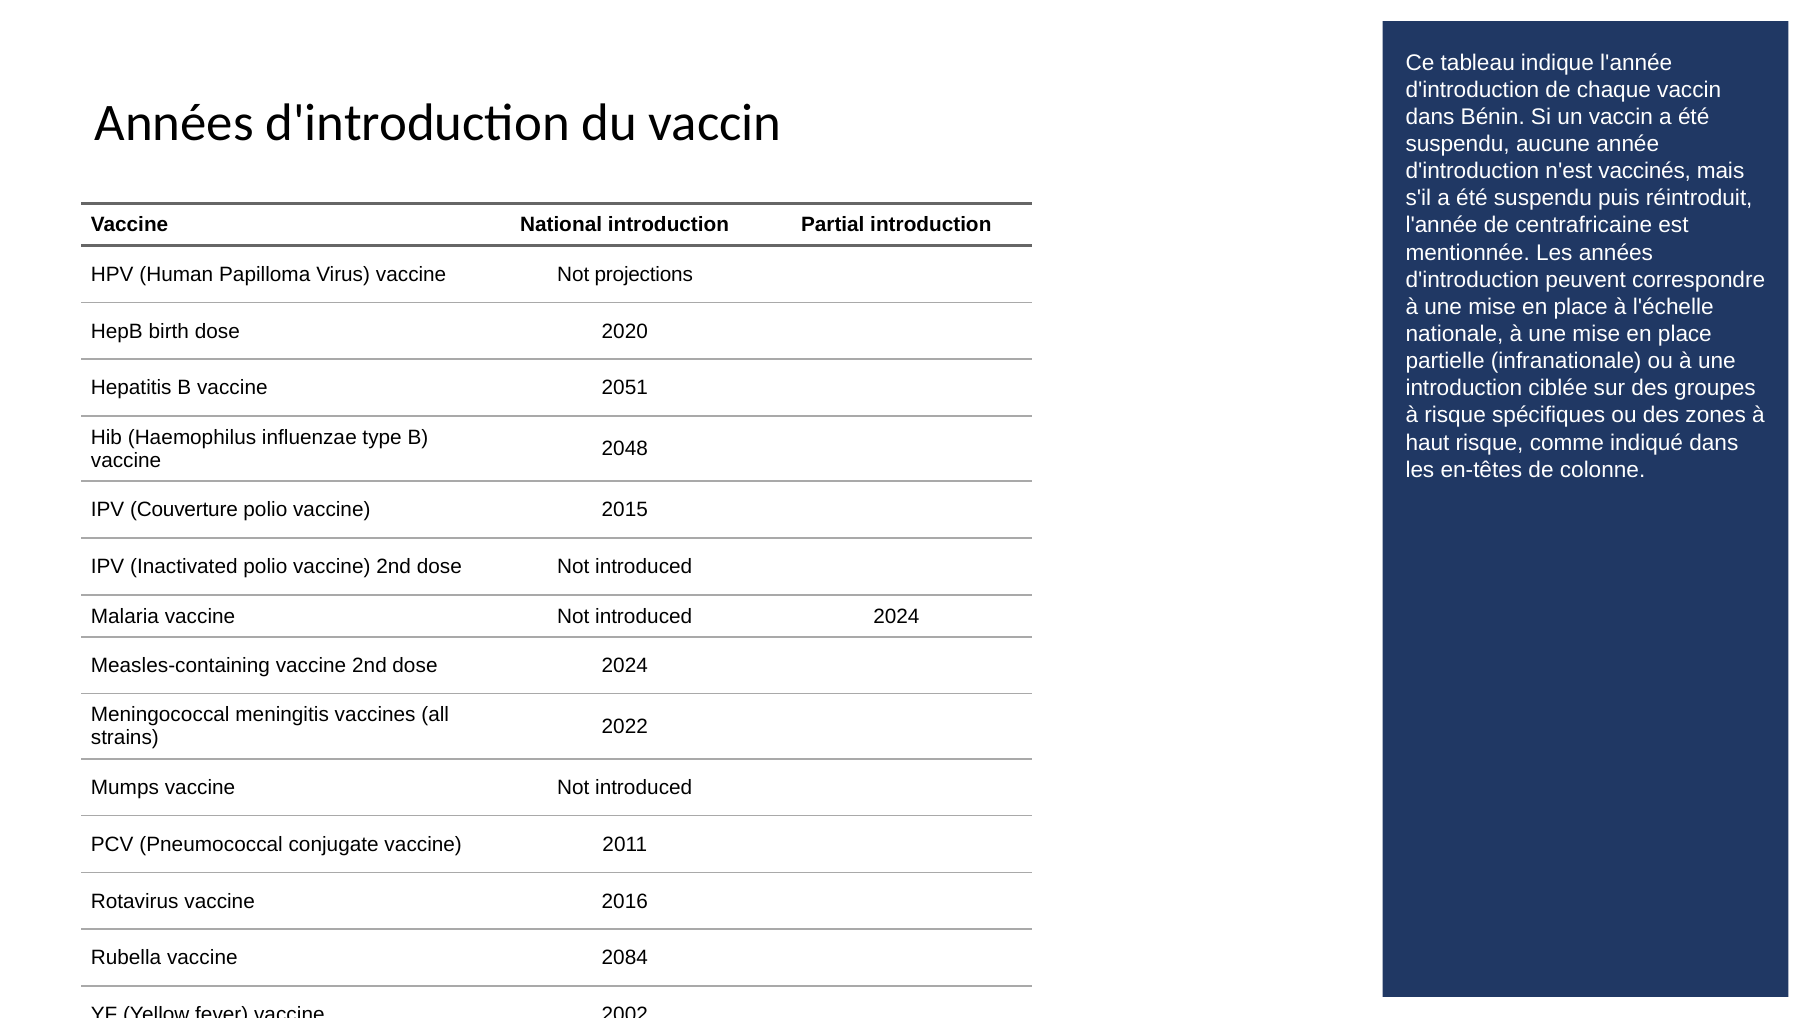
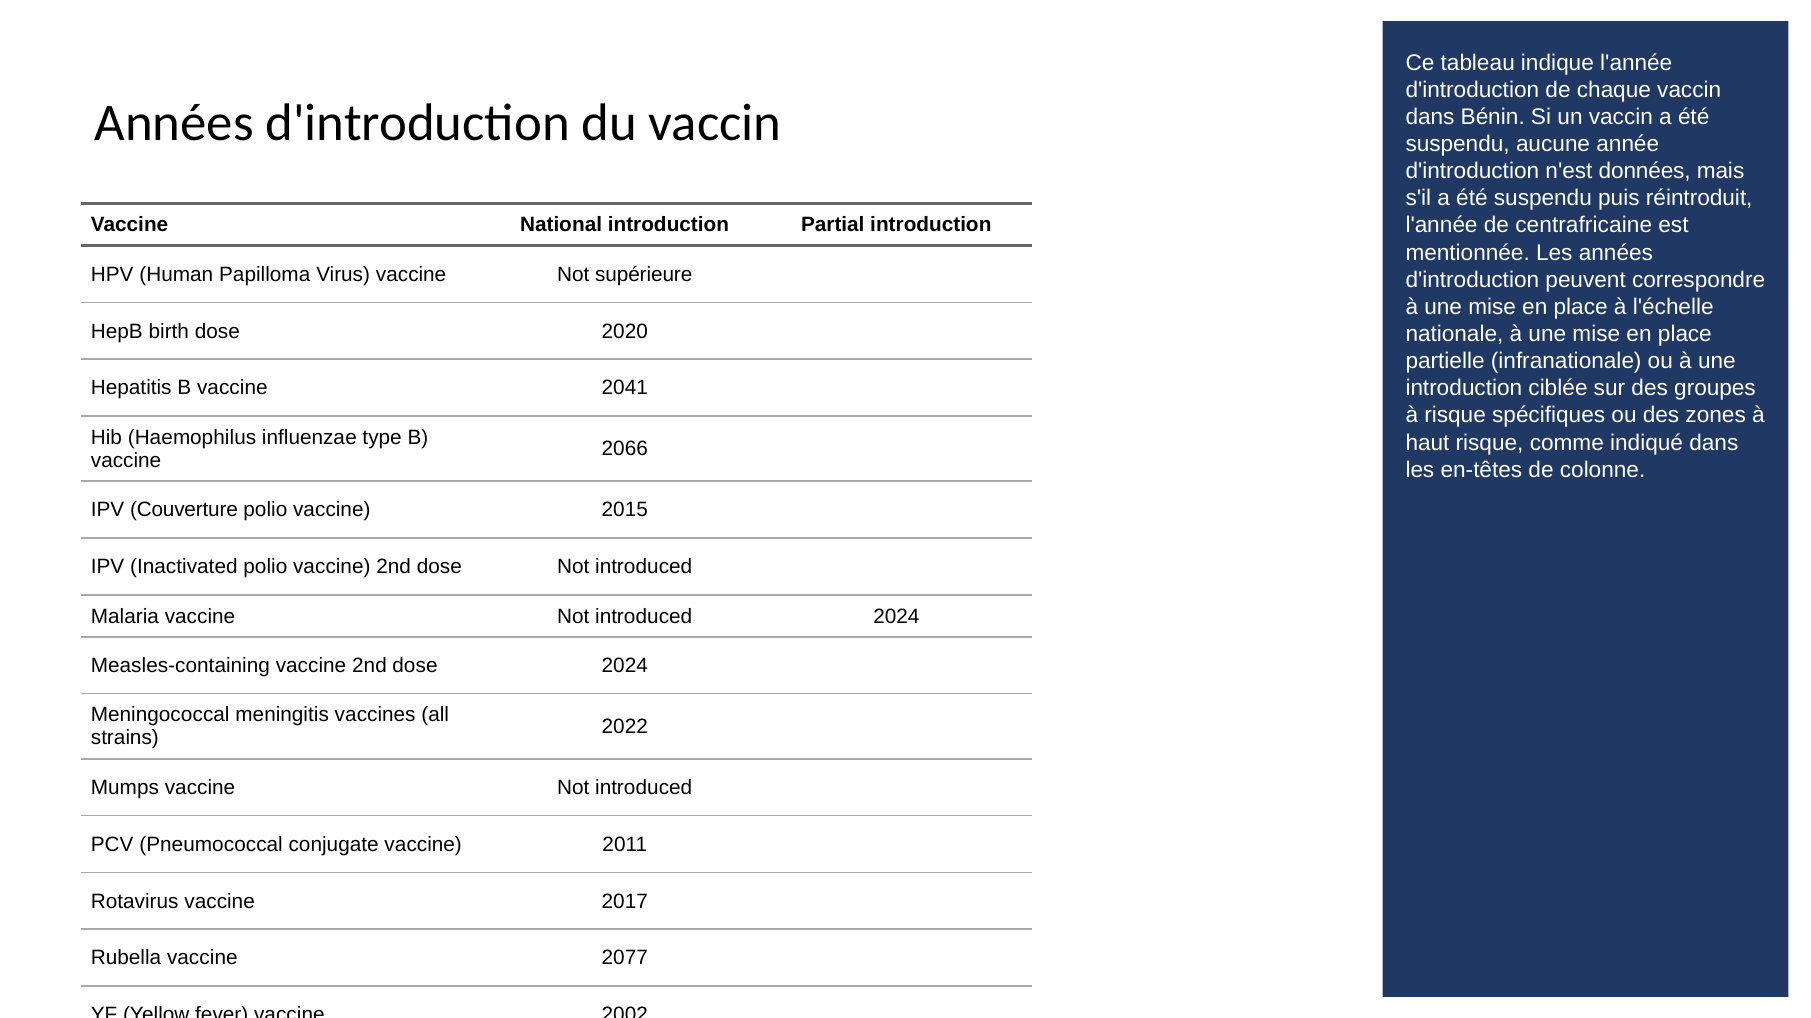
vaccinés: vaccinés -> données
projections: projections -> supérieure
2051: 2051 -> 2041
2048: 2048 -> 2066
2016: 2016 -> 2017
2084: 2084 -> 2077
